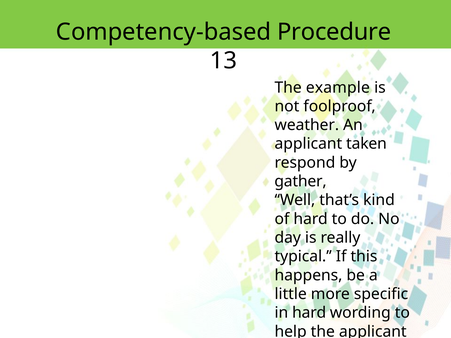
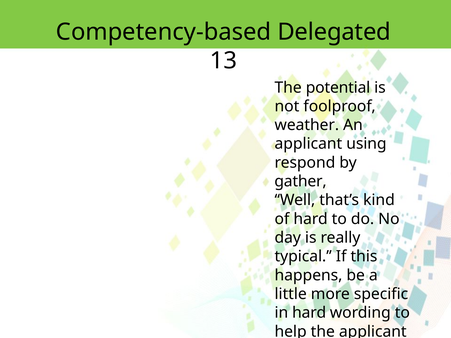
Procedure: Procedure -> Delegated
example: example -> potential
taken: taken -> using
